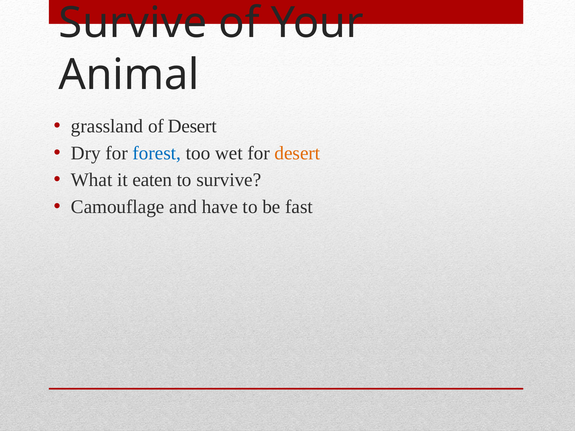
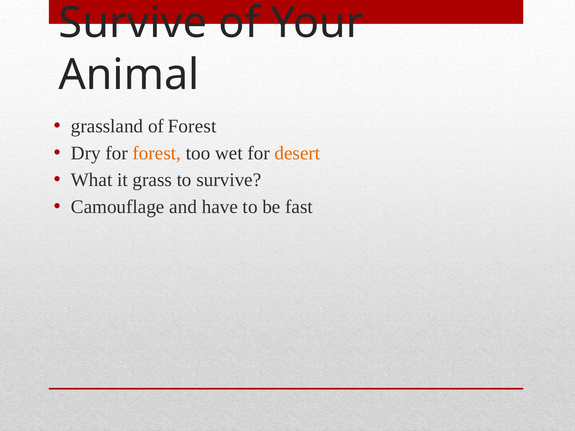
of Desert: Desert -> Forest
forest at (157, 153) colour: blue -> orange
eaten: eaten -> grass
